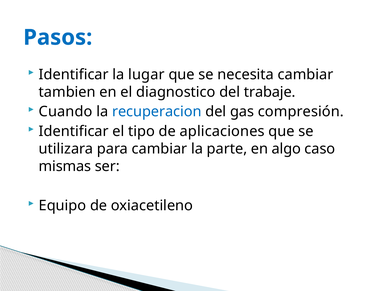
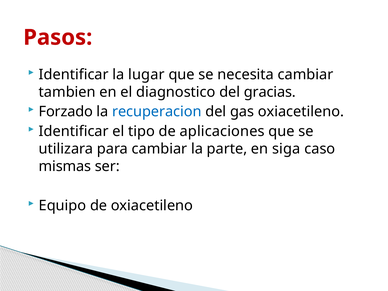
Pasos colour: blue -> red
trabaje: trabaje -> gracias
Cuando: Cuando -> Forzado
gas compresión: compresión -> oxiacetileno
algo: algo -> siga
